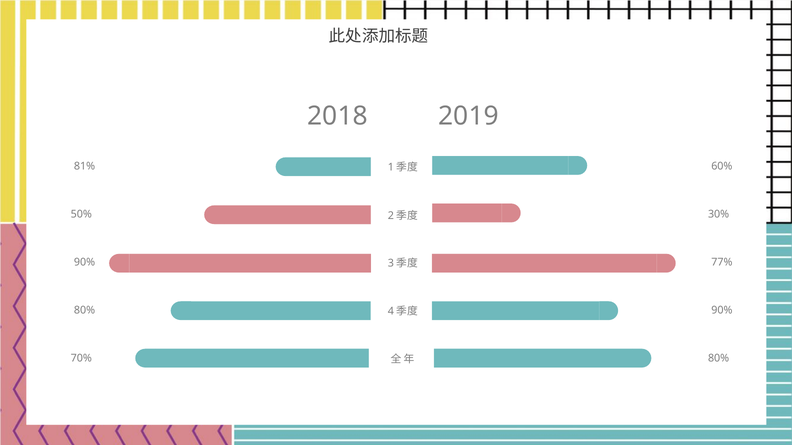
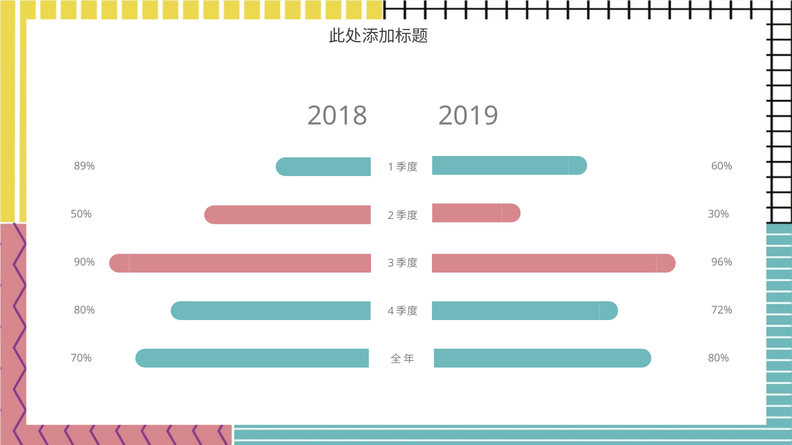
81%: 81% -> 89%
77%: 77% -> 96%
90% at (722, 310): 90% -> 72%
